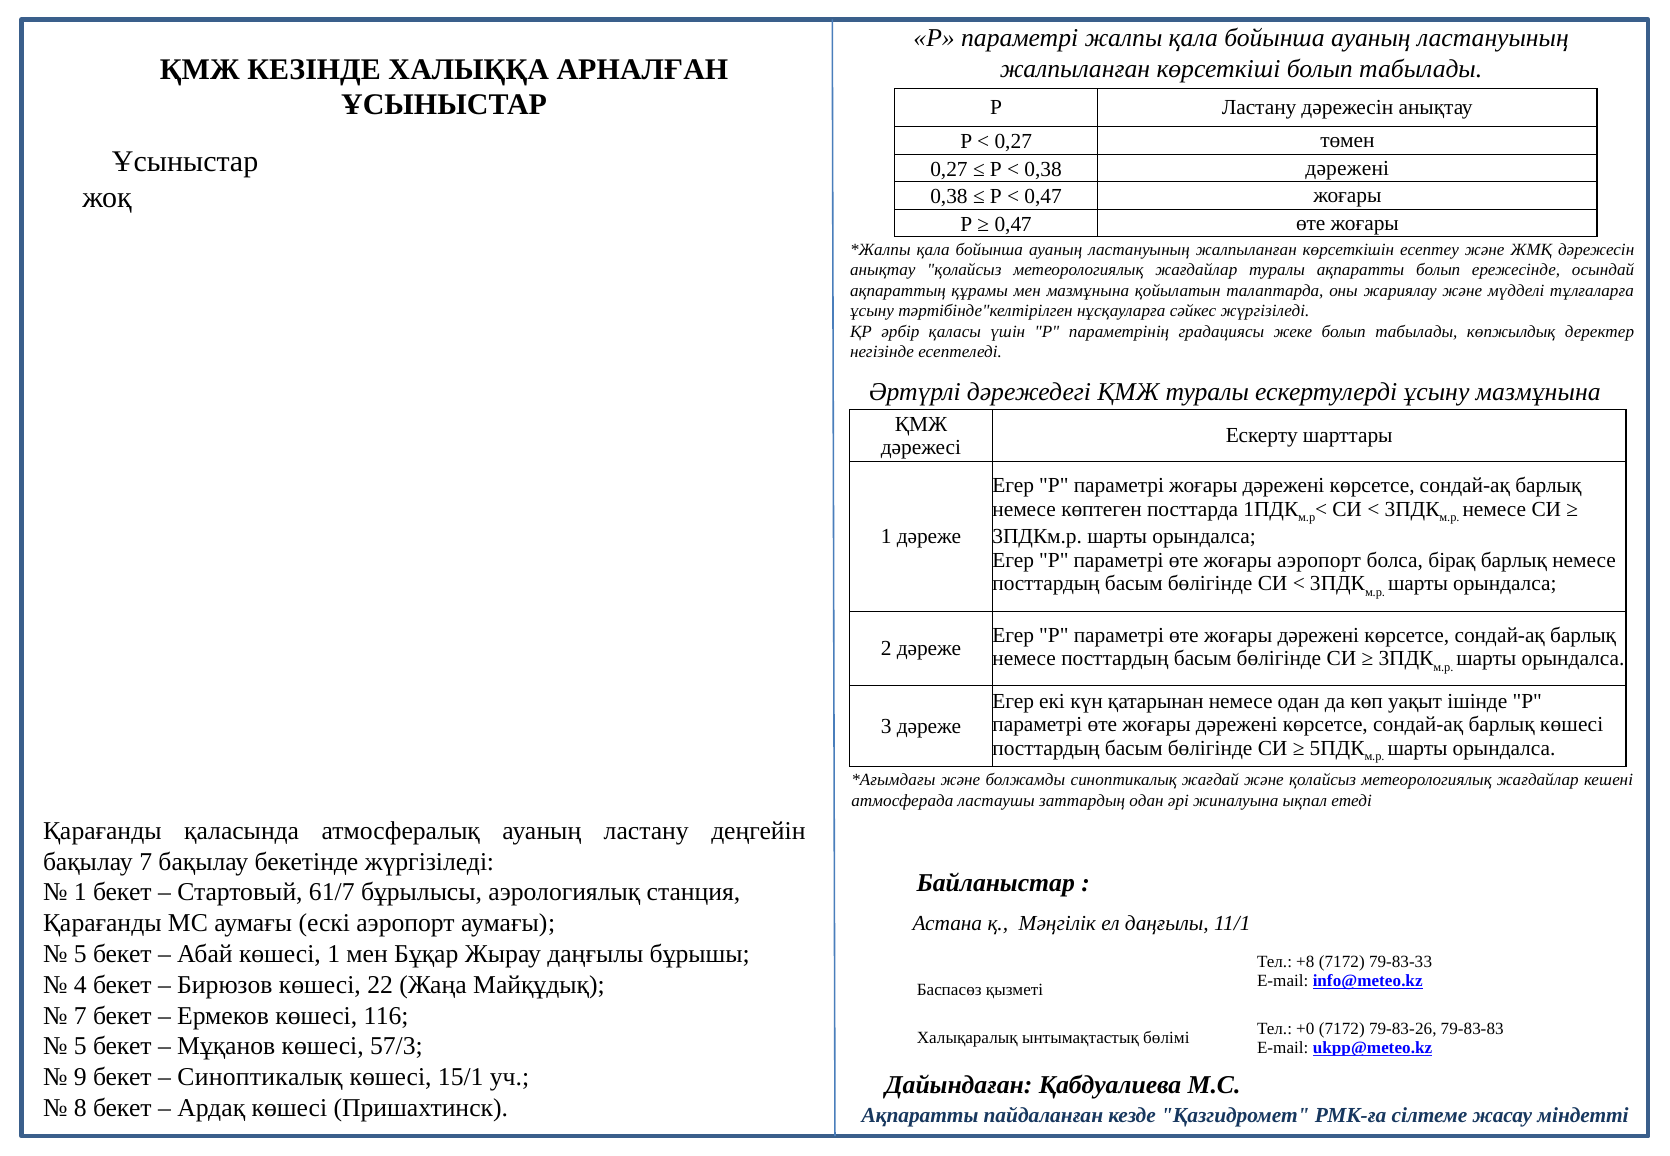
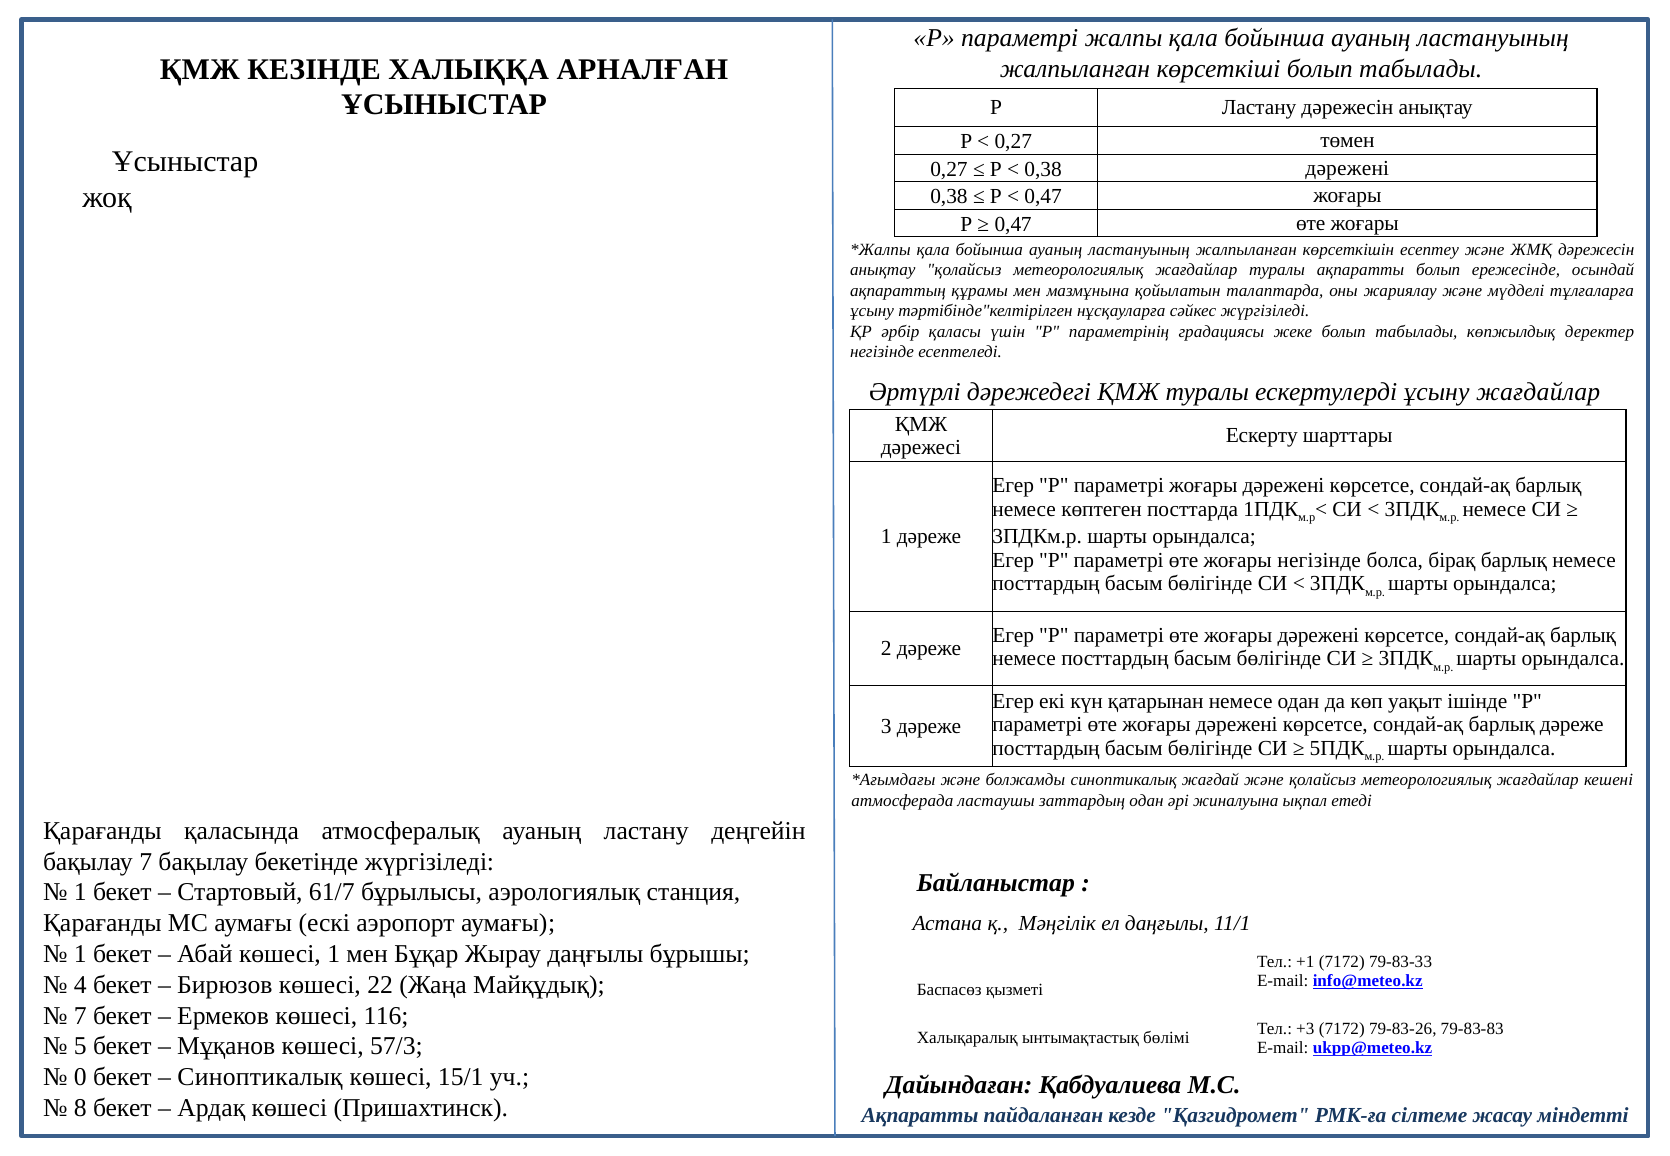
ұсыну мазмұнына: мазмұнына -> жағдайлар
жоғары аэропорт: аэропорт -> негізінде
барлық көшесі: көшесі -> дәреже
5 at (80, 954): 5 -> 1
+8: +8 -> +1
+0: +0 -> +3
9: 9 -> 0
